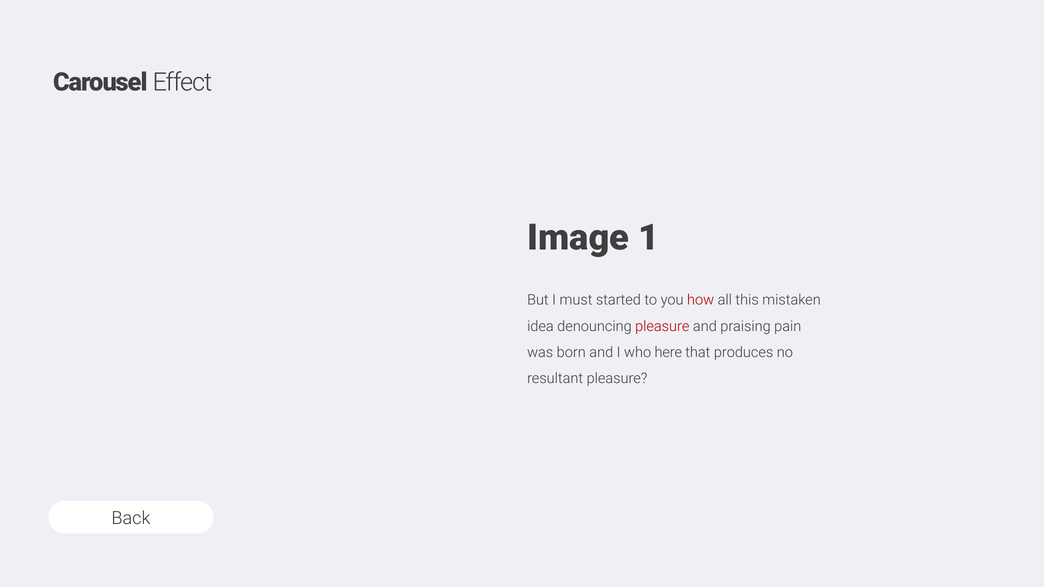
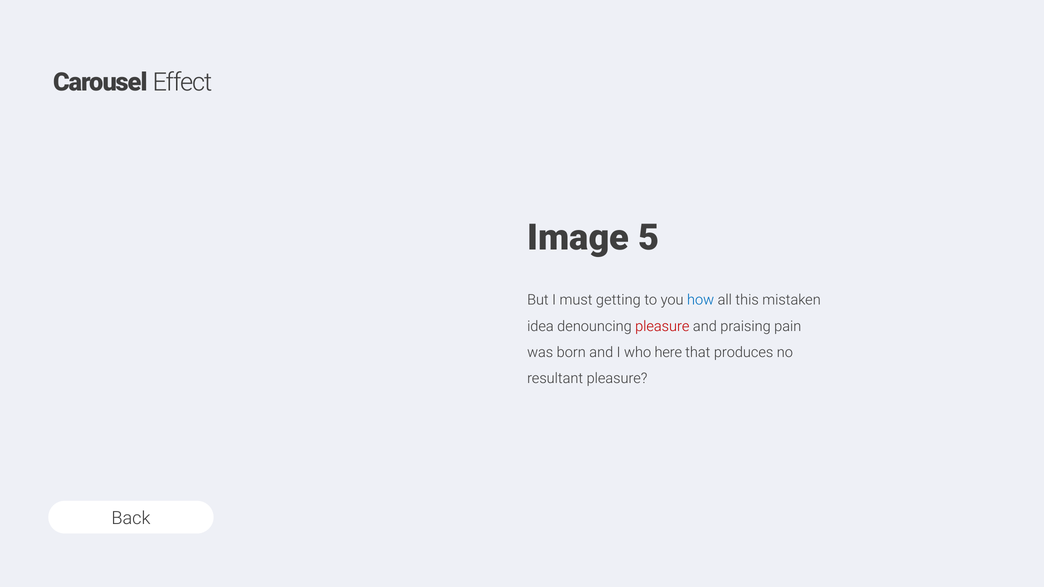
1: 1 -> 5
started: started -> getting
how colour: red -> blue
